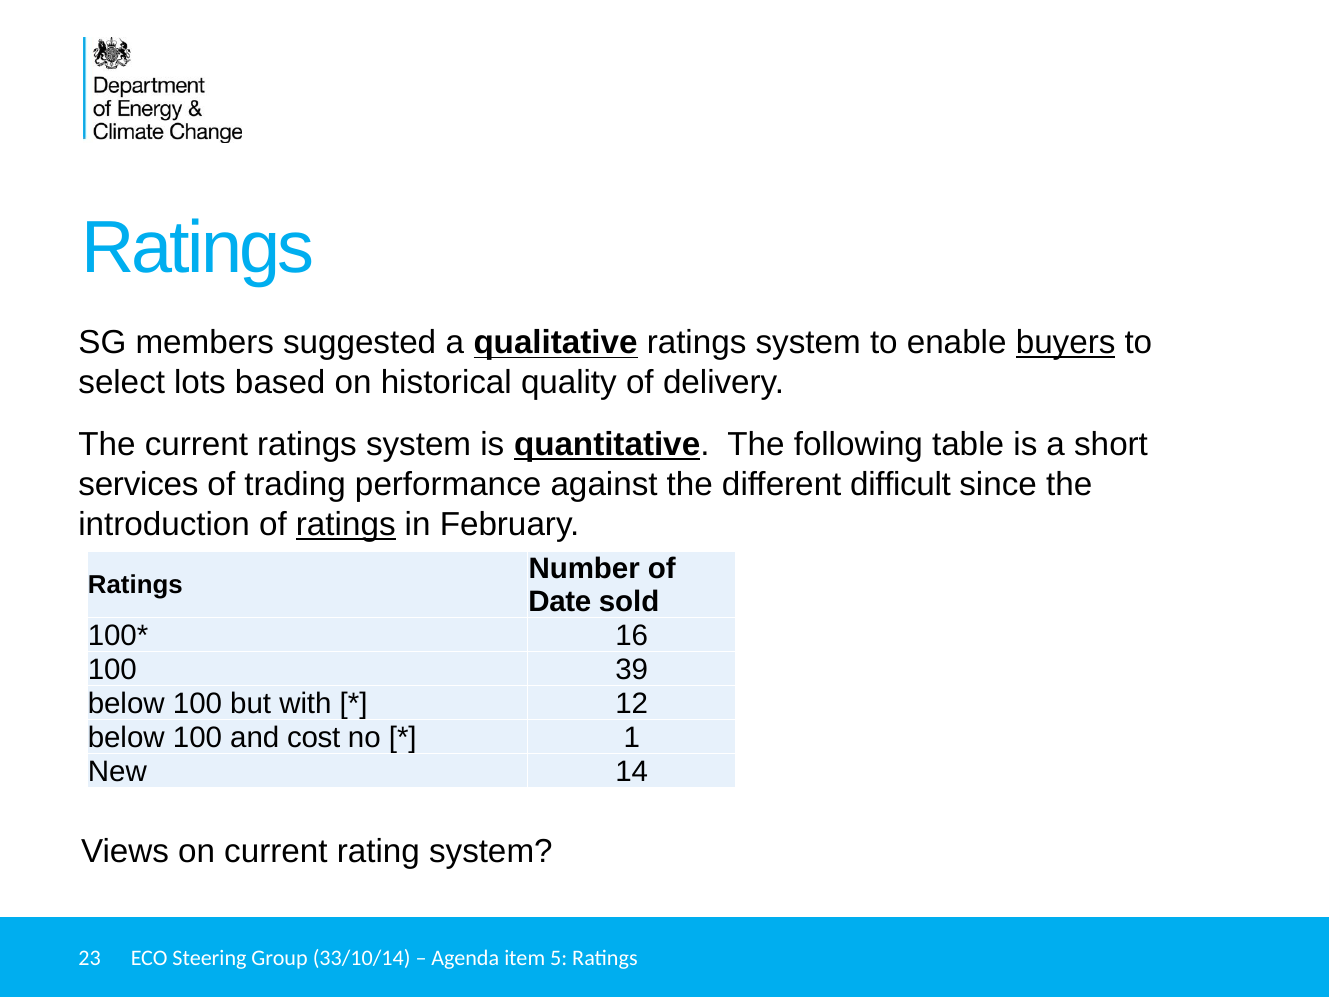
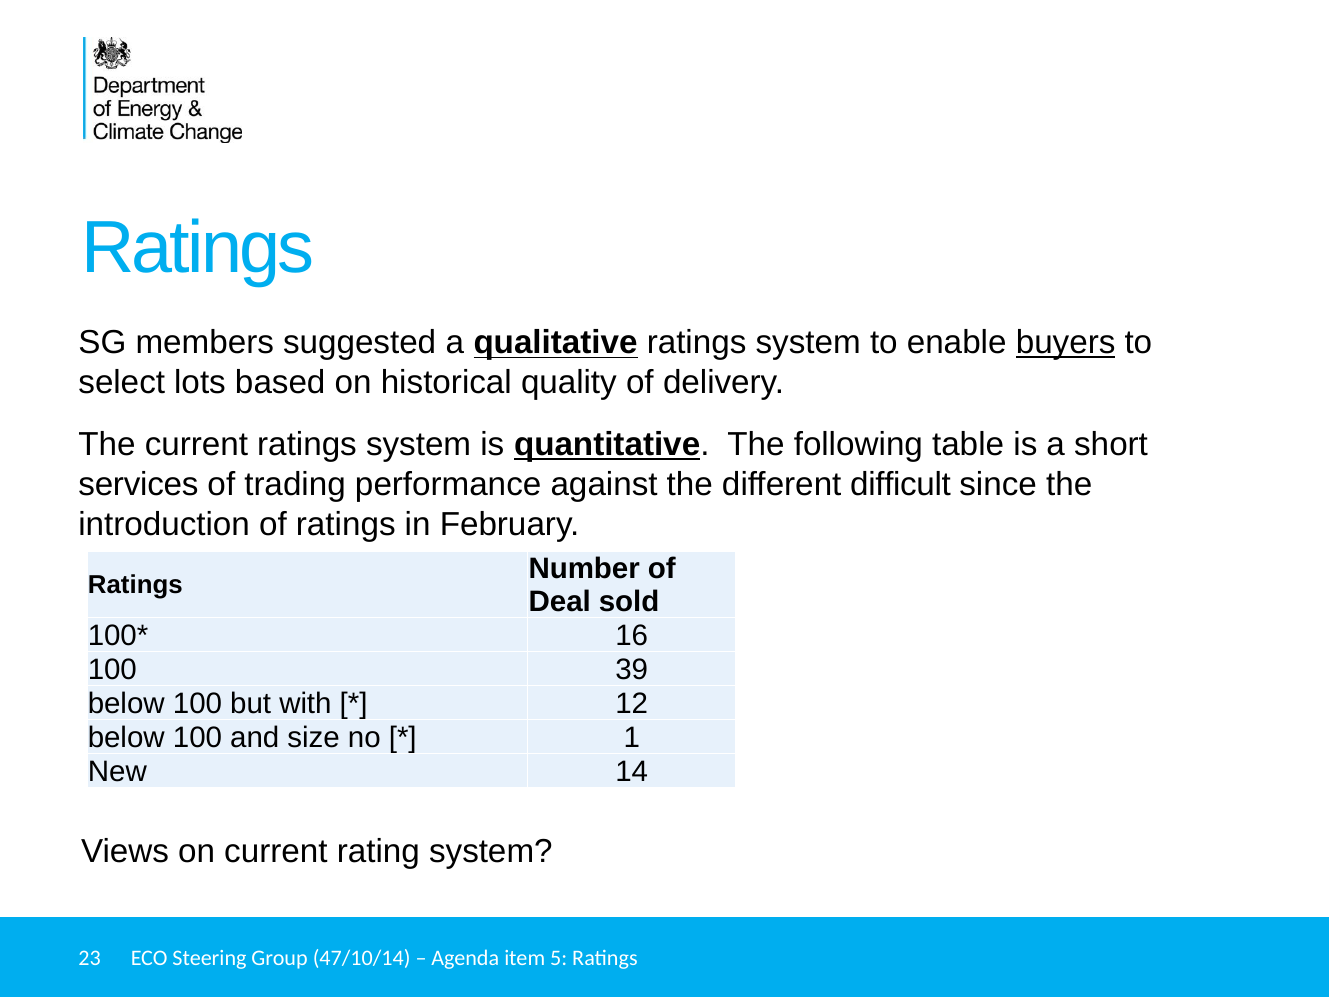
ratings at (346, 524) underline: present -> none
Date: Date -> Deal
cost: cost -> size
33/10/14: 33/10/14 -> 47/10/14
